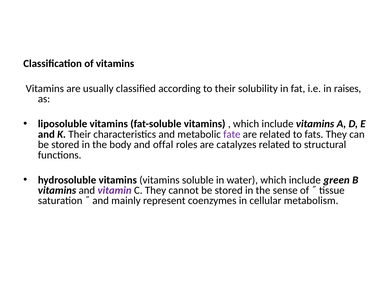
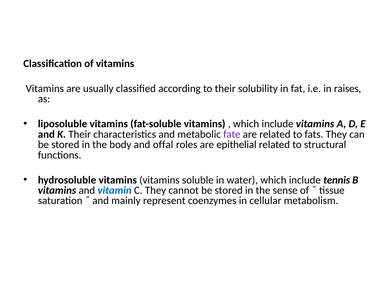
catalyzes: catalyzes -> epithelial
green: green -> tennis
vitamin colour: purple -> blue
